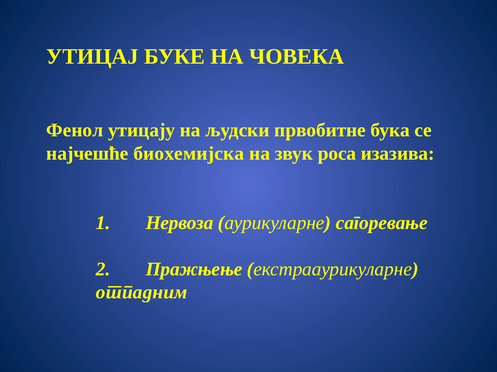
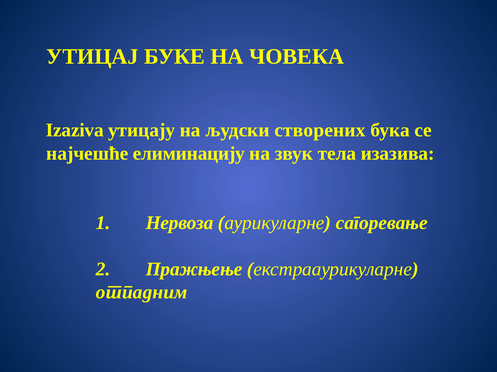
Фенол: Фенол -> Izaziva
првобитне: првобитне -> створених
биохемијска: биохемијска -> елиминацију
роса: роса -> тела
